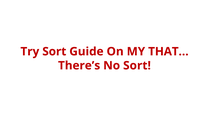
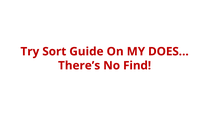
THAT…: THAT… -> DOES…
No Sort: Sort -> Find
